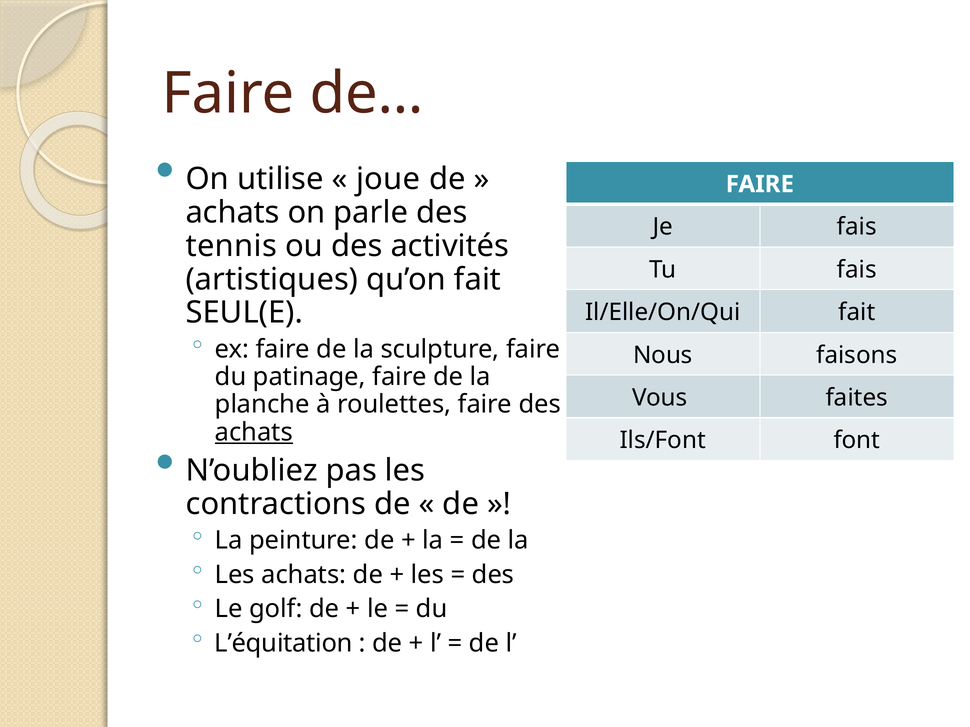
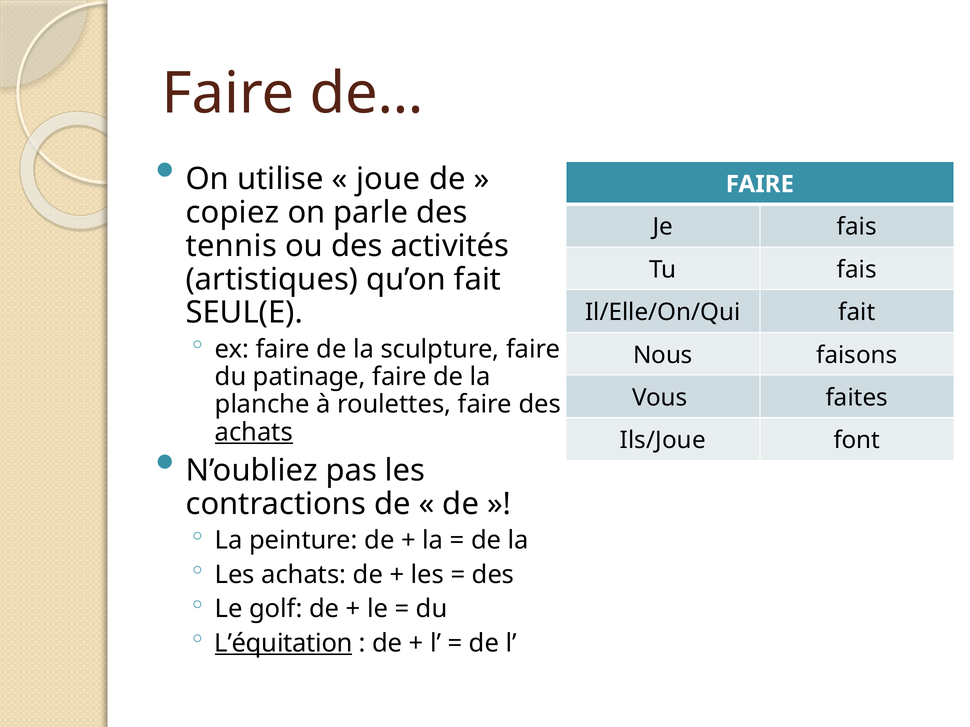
achats at (233, 213): achats -> copiez
Ils/Font: Ils/Font -> Ils/Joue
L’équitation underline: none -> present
